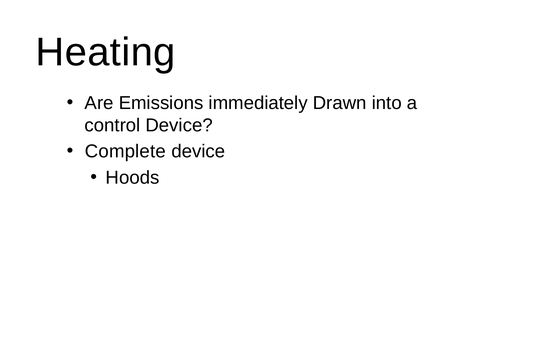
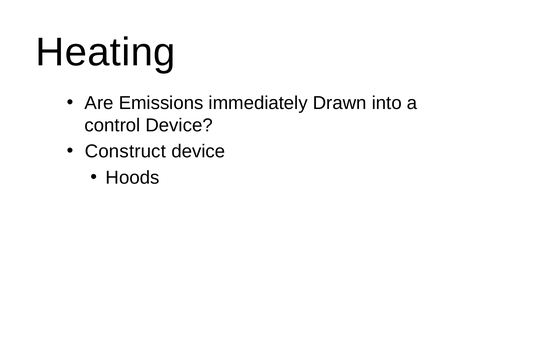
Complete: Complete -> Construct
